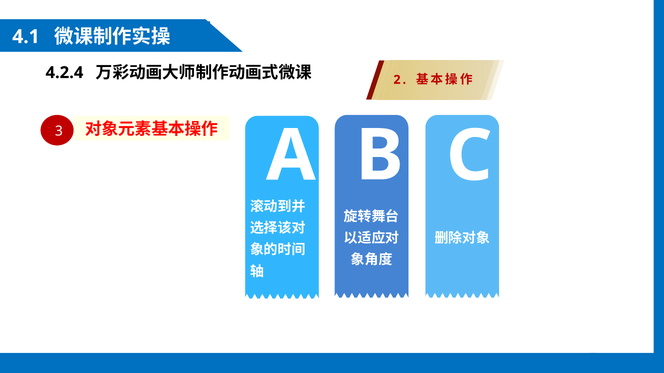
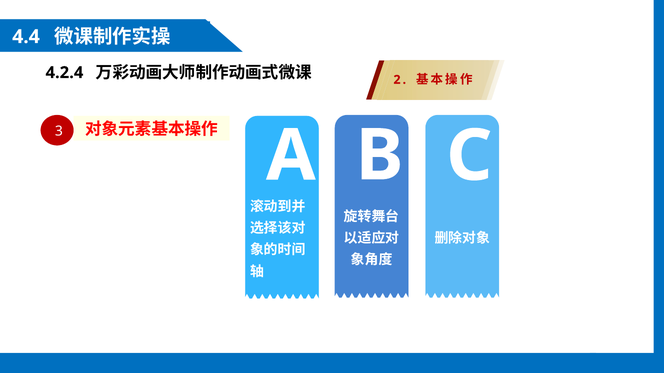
4.1: 4.1 -> 4.4
